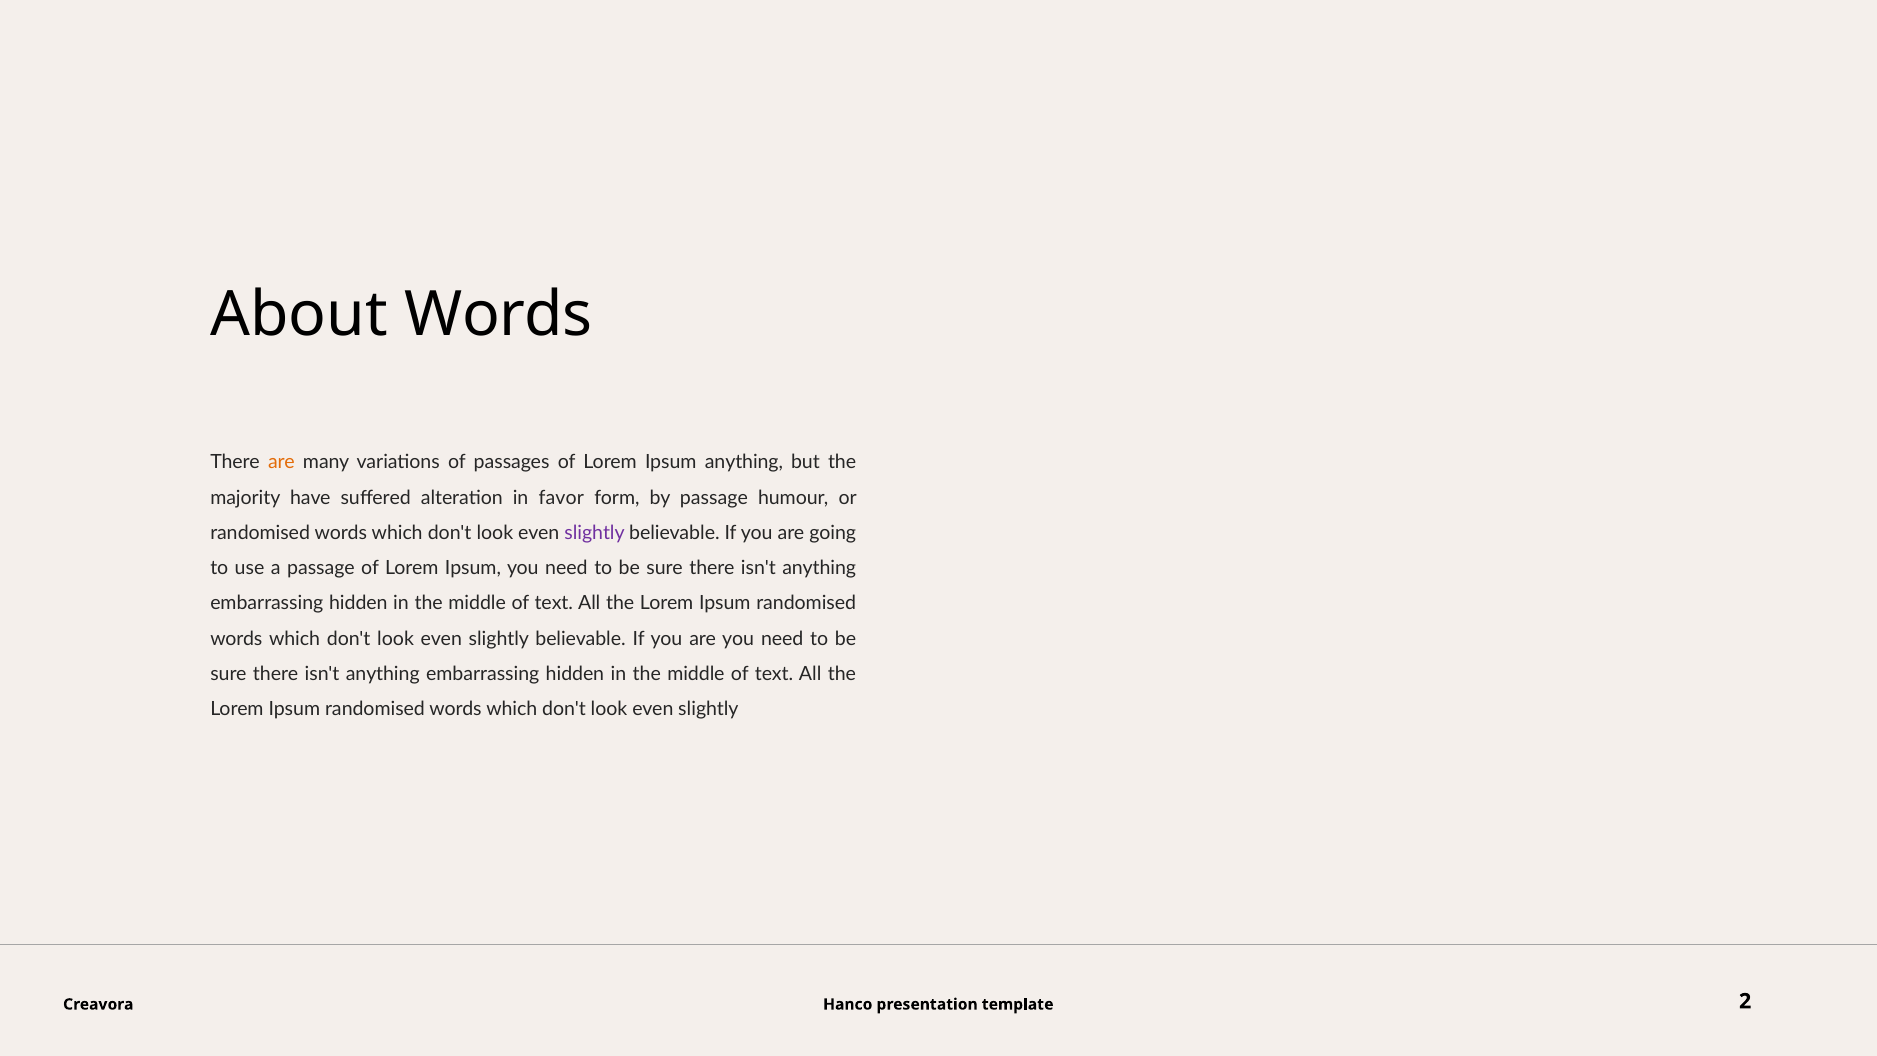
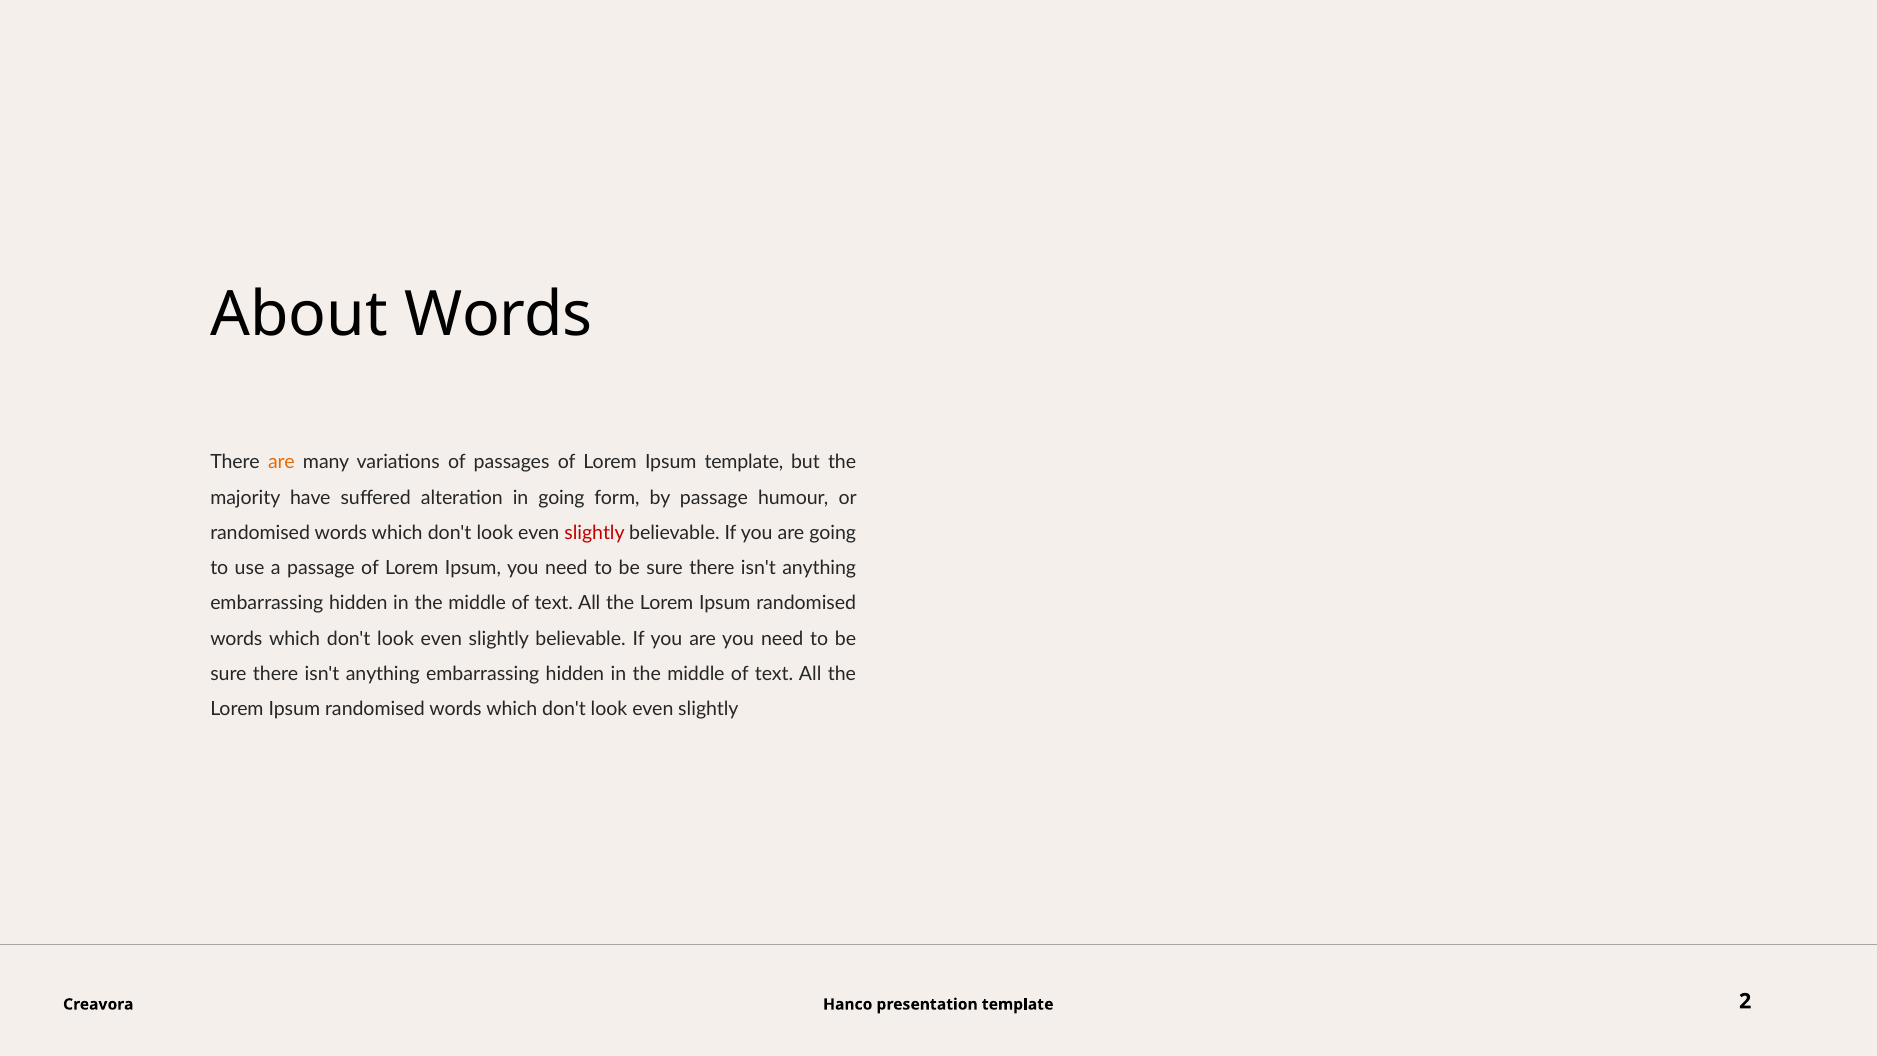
Ipsum anything: anything -> template
in favor: favor -> going
slightly at (594, 533) colour: purple -> red
